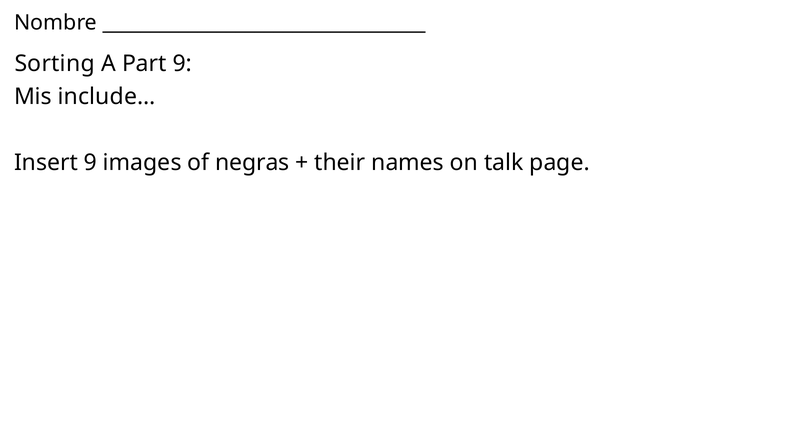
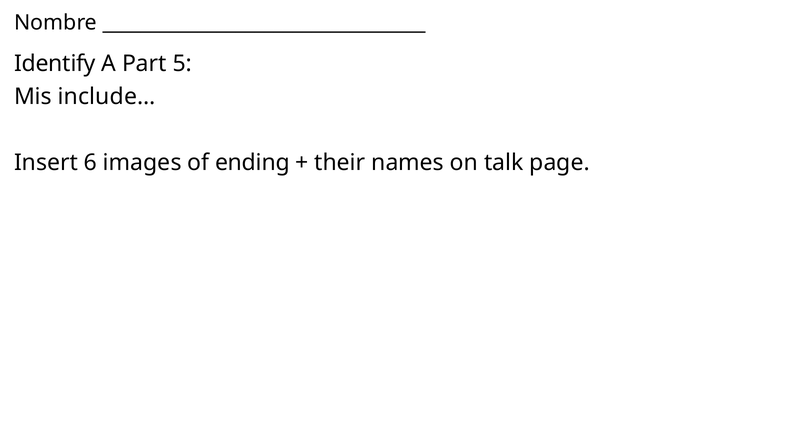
Sorting: Sorting -> Identify
Part 9: 9 -> 5
Insert 9: 9 -> 6
negras: negras -> ending
